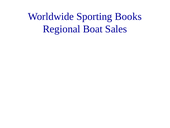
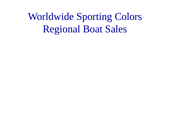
Books: Books -> Colors
